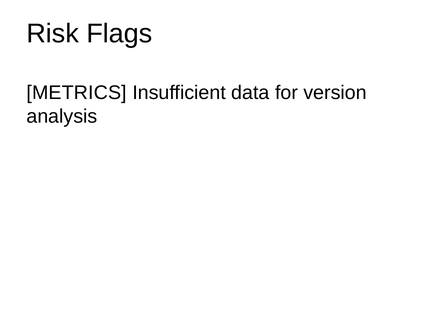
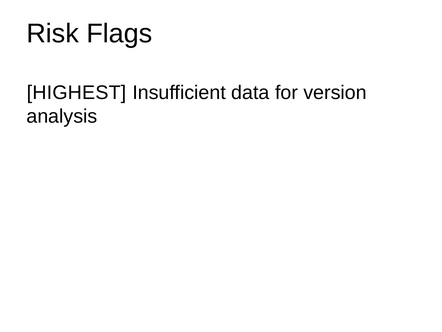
METRICS: METRICS -> HIGHEST
